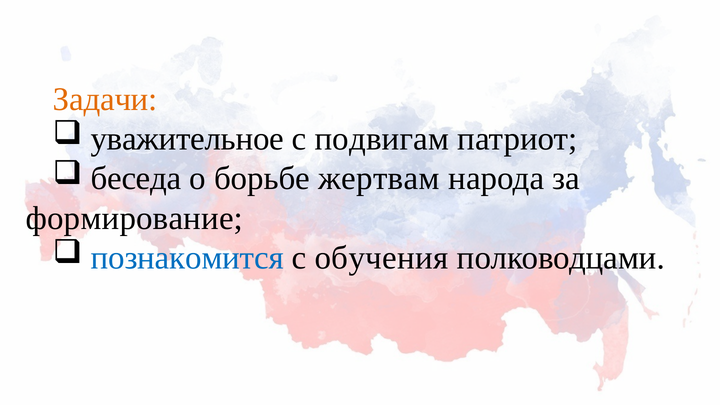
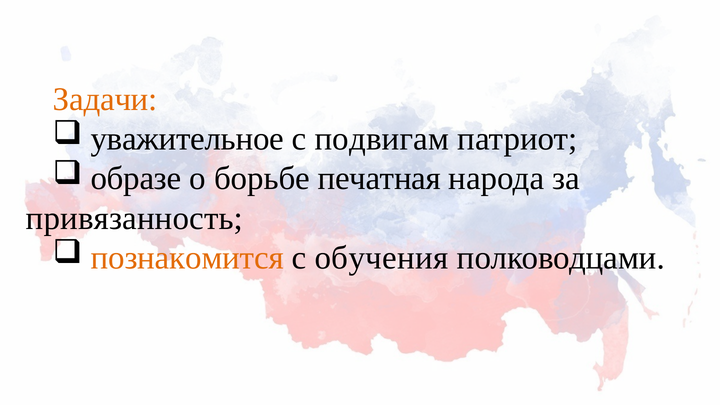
беседа: беседа -> образе
жертвам: жертвам -> печатная
формирование: формирование -> привязанность
познакомится colour: blue -> orange
